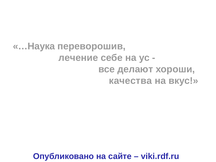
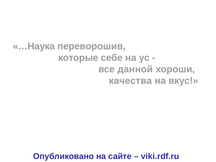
лечение: лечение -> которые
делают: делают -> данной
